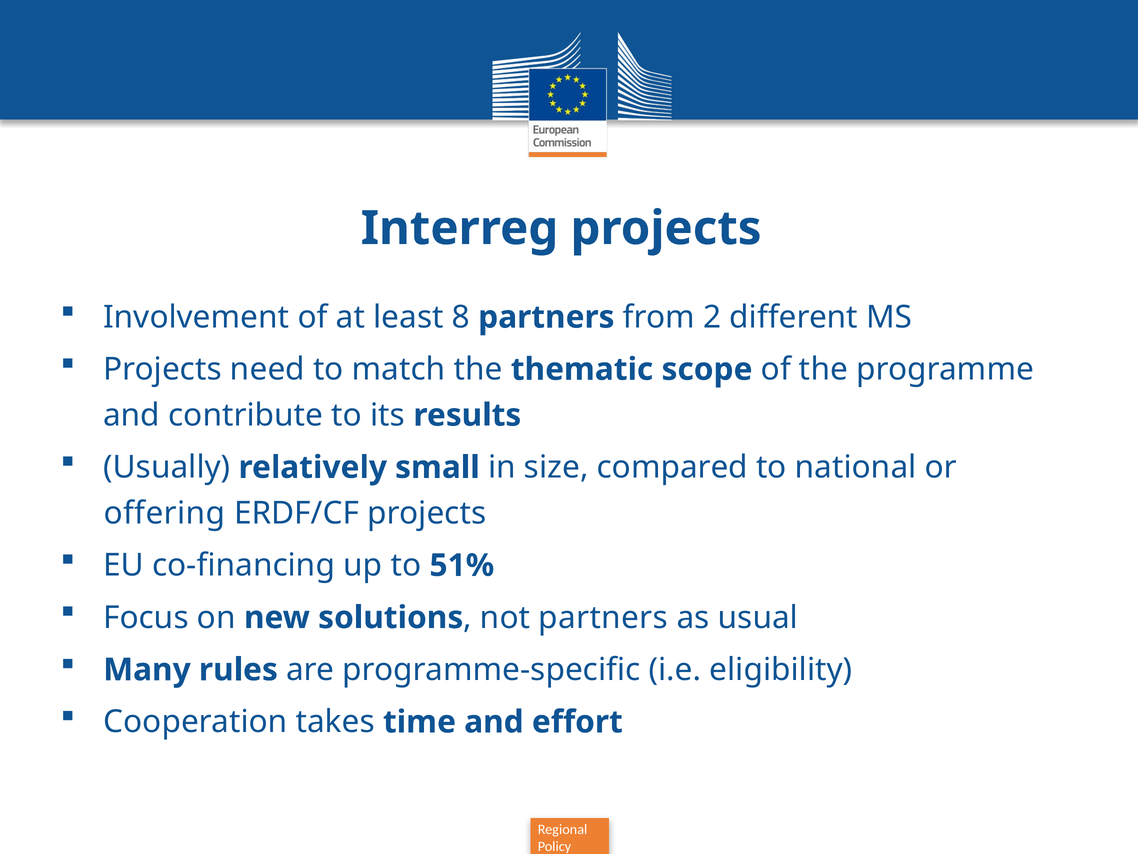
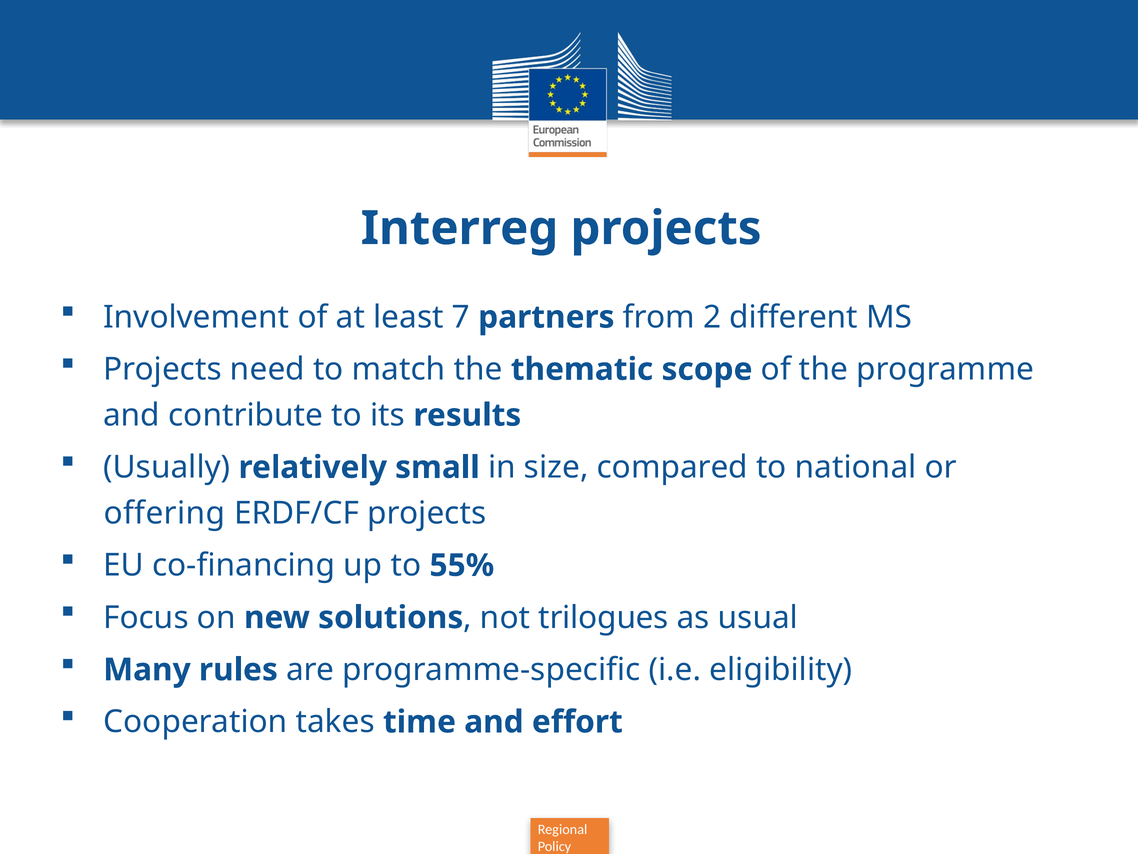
8: 8 -> 7
51%: 51% -> 55%
not partners: partners -> trilogues
